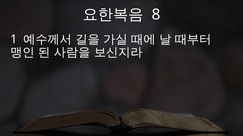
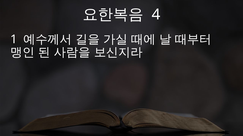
8: 8 -> 4
